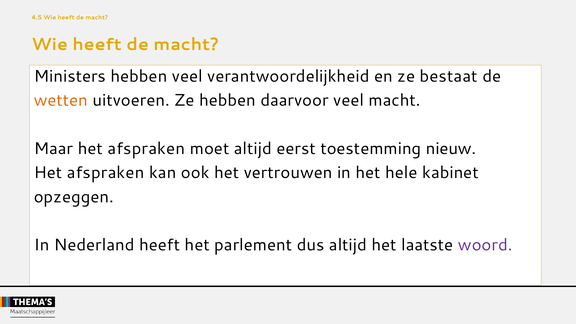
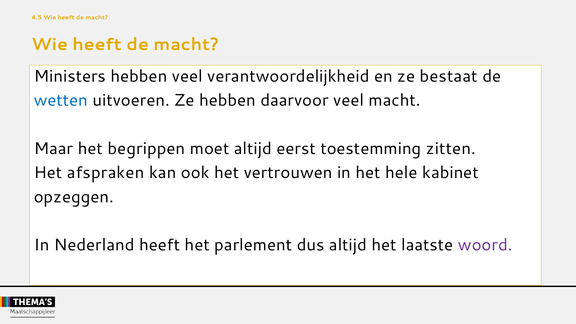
wetten colour: orange -> blue
Maar het afspraken: afspraken -> begrippen
nieuw: nieuw -> zitten
